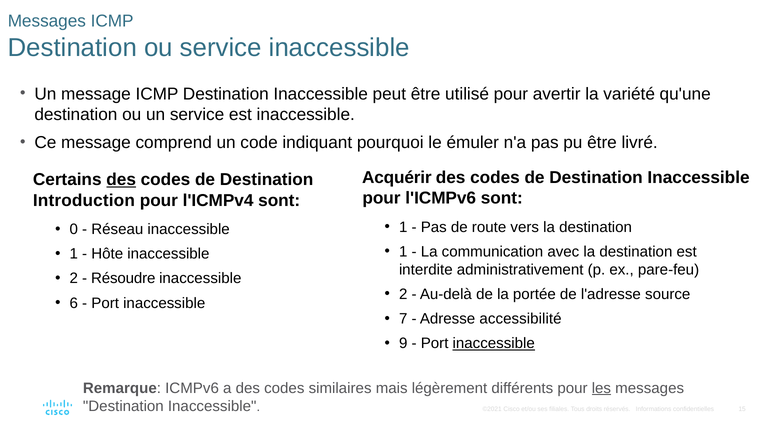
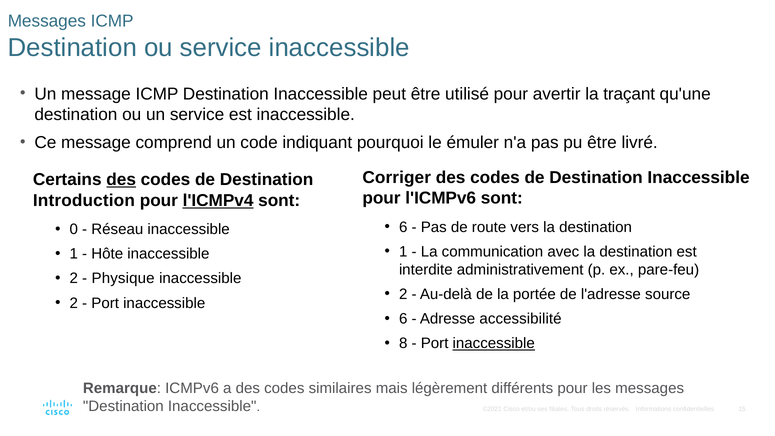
variété: variété -> traçant
Acquérir: Acquérir -> Corriger
l'ICMPv4 underline: none -> present
1 at (403, 227): 1 -> 6
Résoudre: Résoudre -> Physique
6 at (74, 303): 6 -> 2
7 at (403, 319): 7 -> 6
9: 9 -> 8
les underline: present -> none
